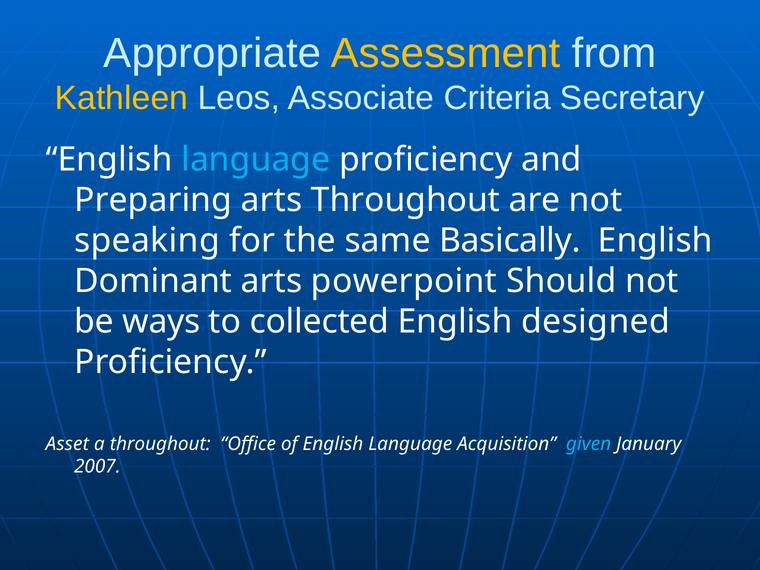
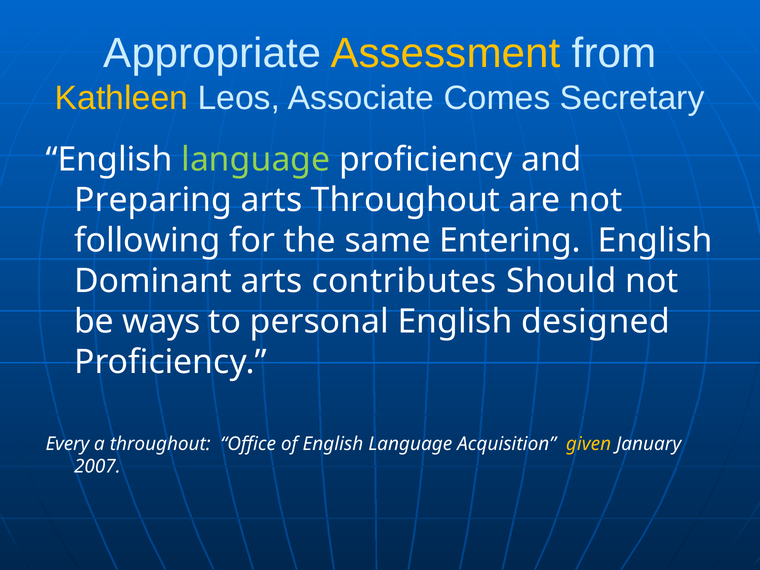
Criteria: Criteria -> Comes
language at (256, 159) colour: light blue -> light green
speaking: speaking -> following
Basically: Basically -> Entering
powerpoint: powerpoint -> contributes
collected: collected -> personal
Asset: Asset -> Every
given colour: light blue -> yellow
